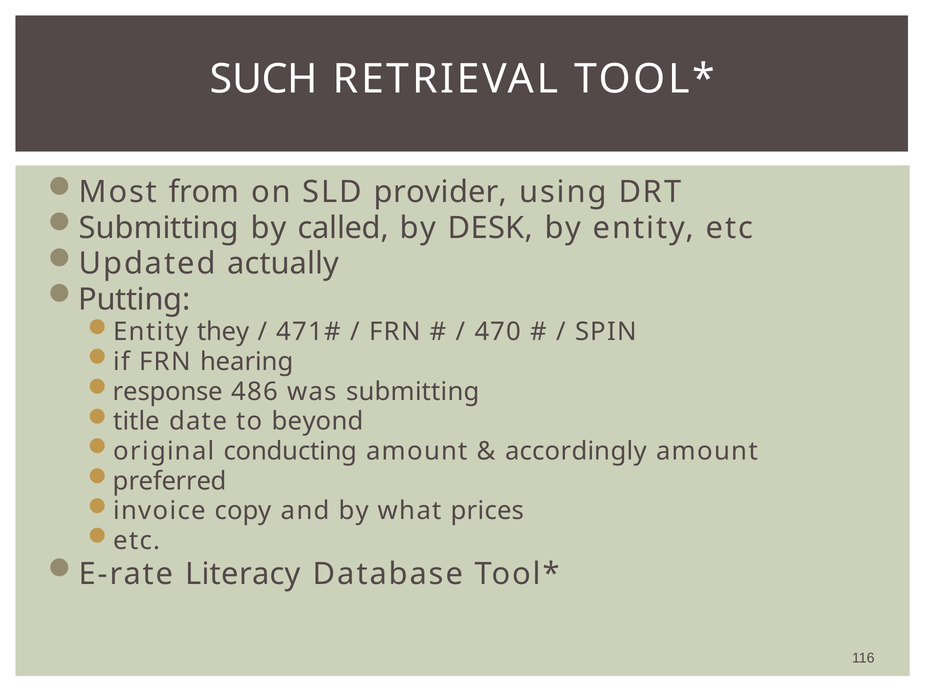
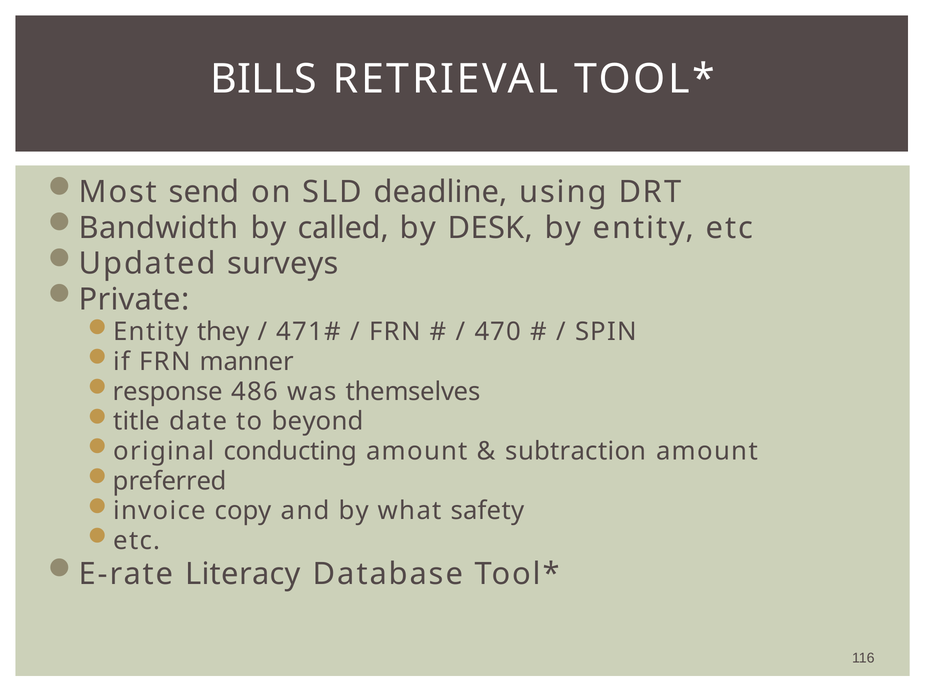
SUCH: SUCH -> BILLS
from: from -> send
provider: provider -> deadline
Submitting at (159, 228): Submitting -> Bandwidth
actually: actually -> surveys
Putting: Putting -> Private
hearing: hearing -> manner
was submitting: submitting -> themselves
accordingly: accordingly -> subtraction
prices: prices -> safety
